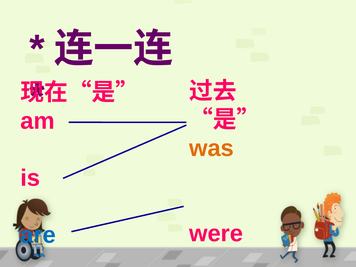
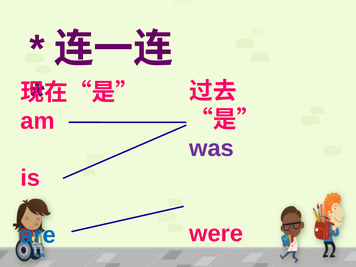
was colour: orange -> purple
